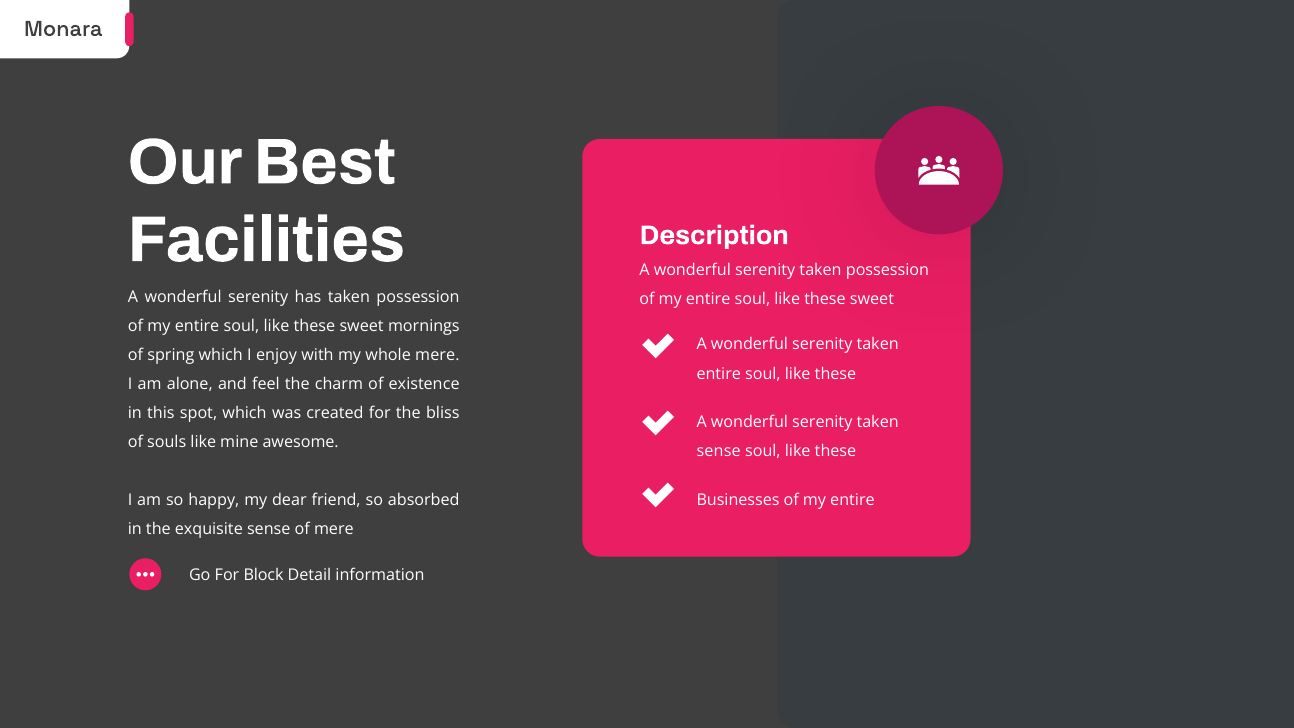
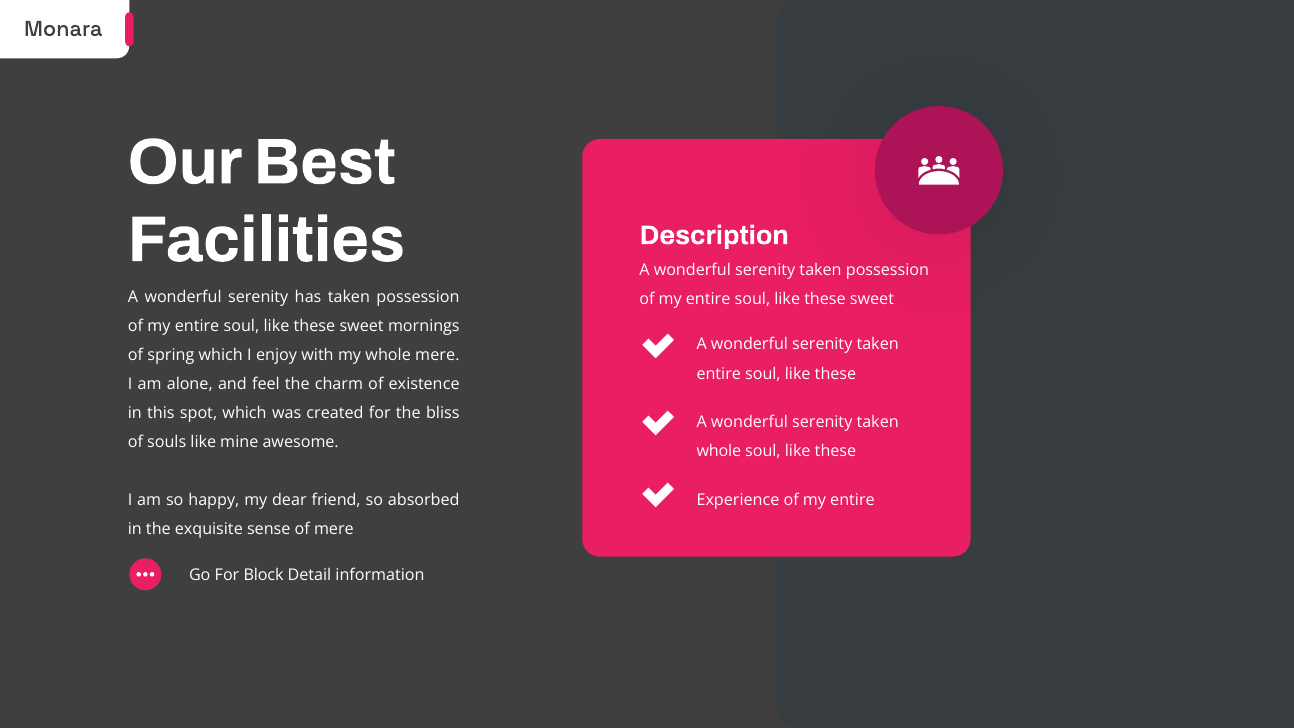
sense at (719, 451): sense -> whole
Businesses: Businesses -> Experience
